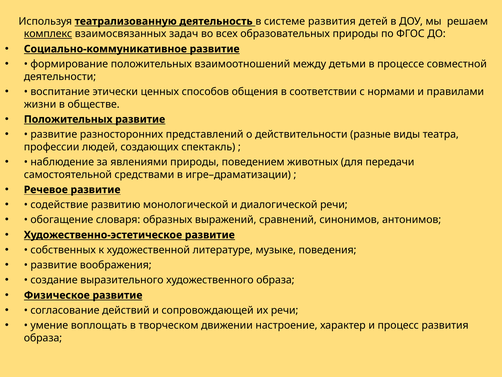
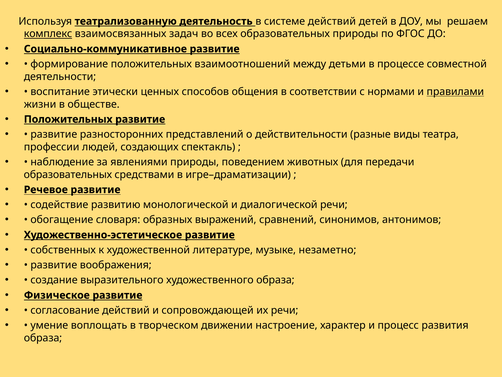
системе развития: развития -> действий
правилами underline: none -> present
самостоятельной at (68, 174): самостоятельной -> образовательных
поведения: поведения -> незаметно
